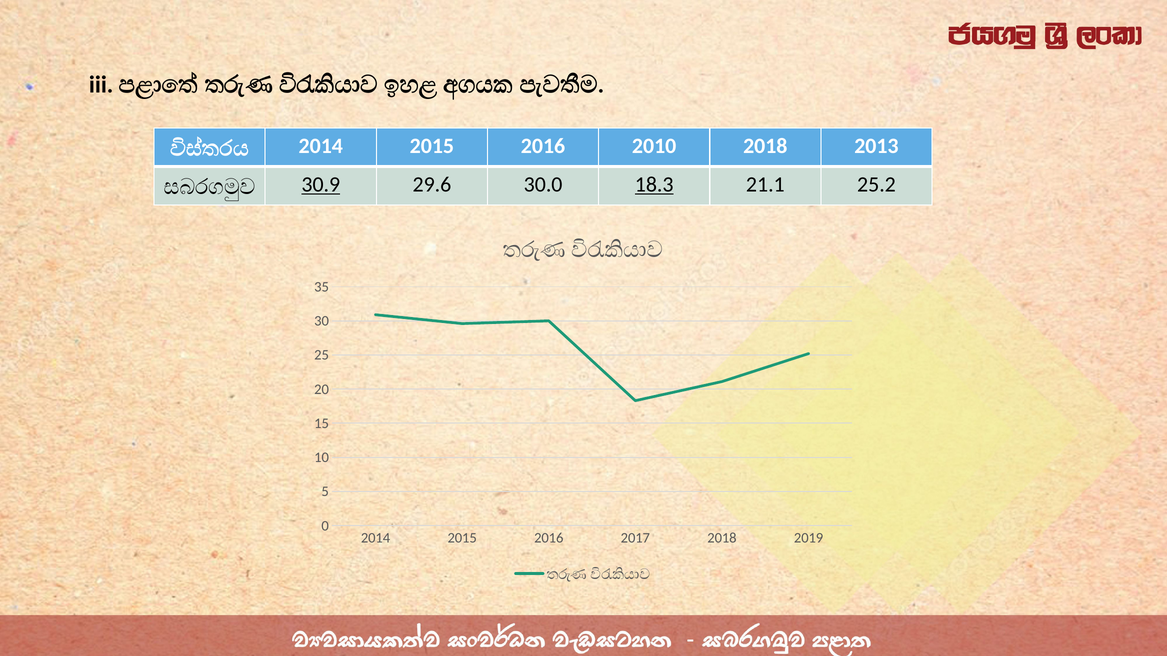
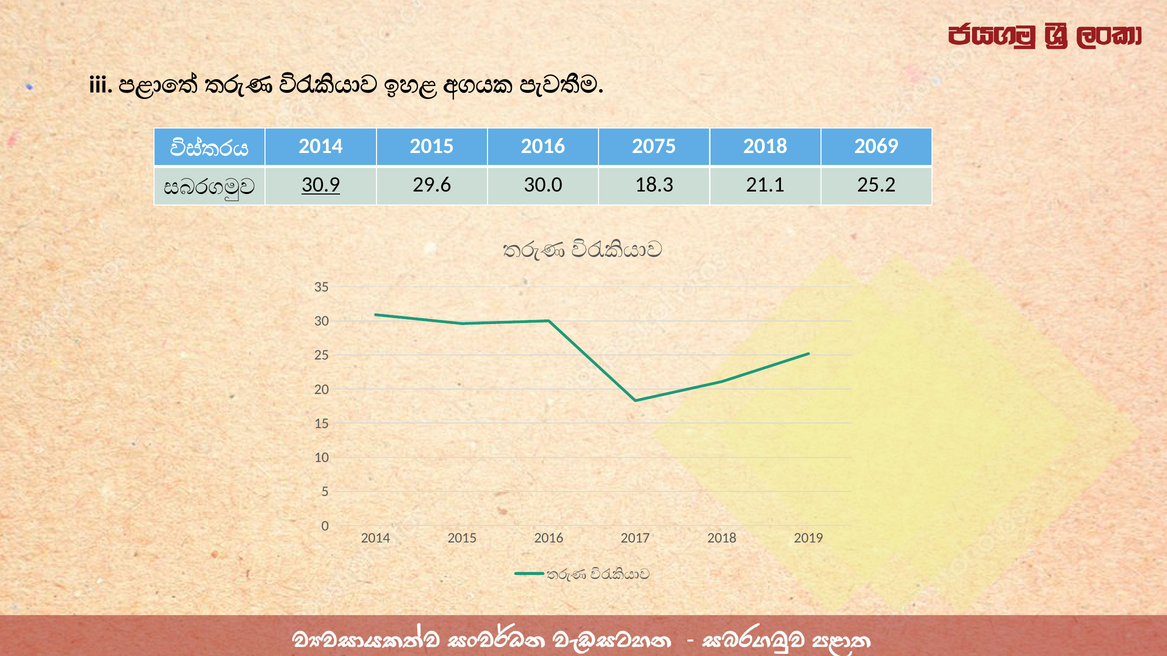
2010: 2010 -> 2075
2013: 2013 -> 2069
18.3 underline: present -> none
